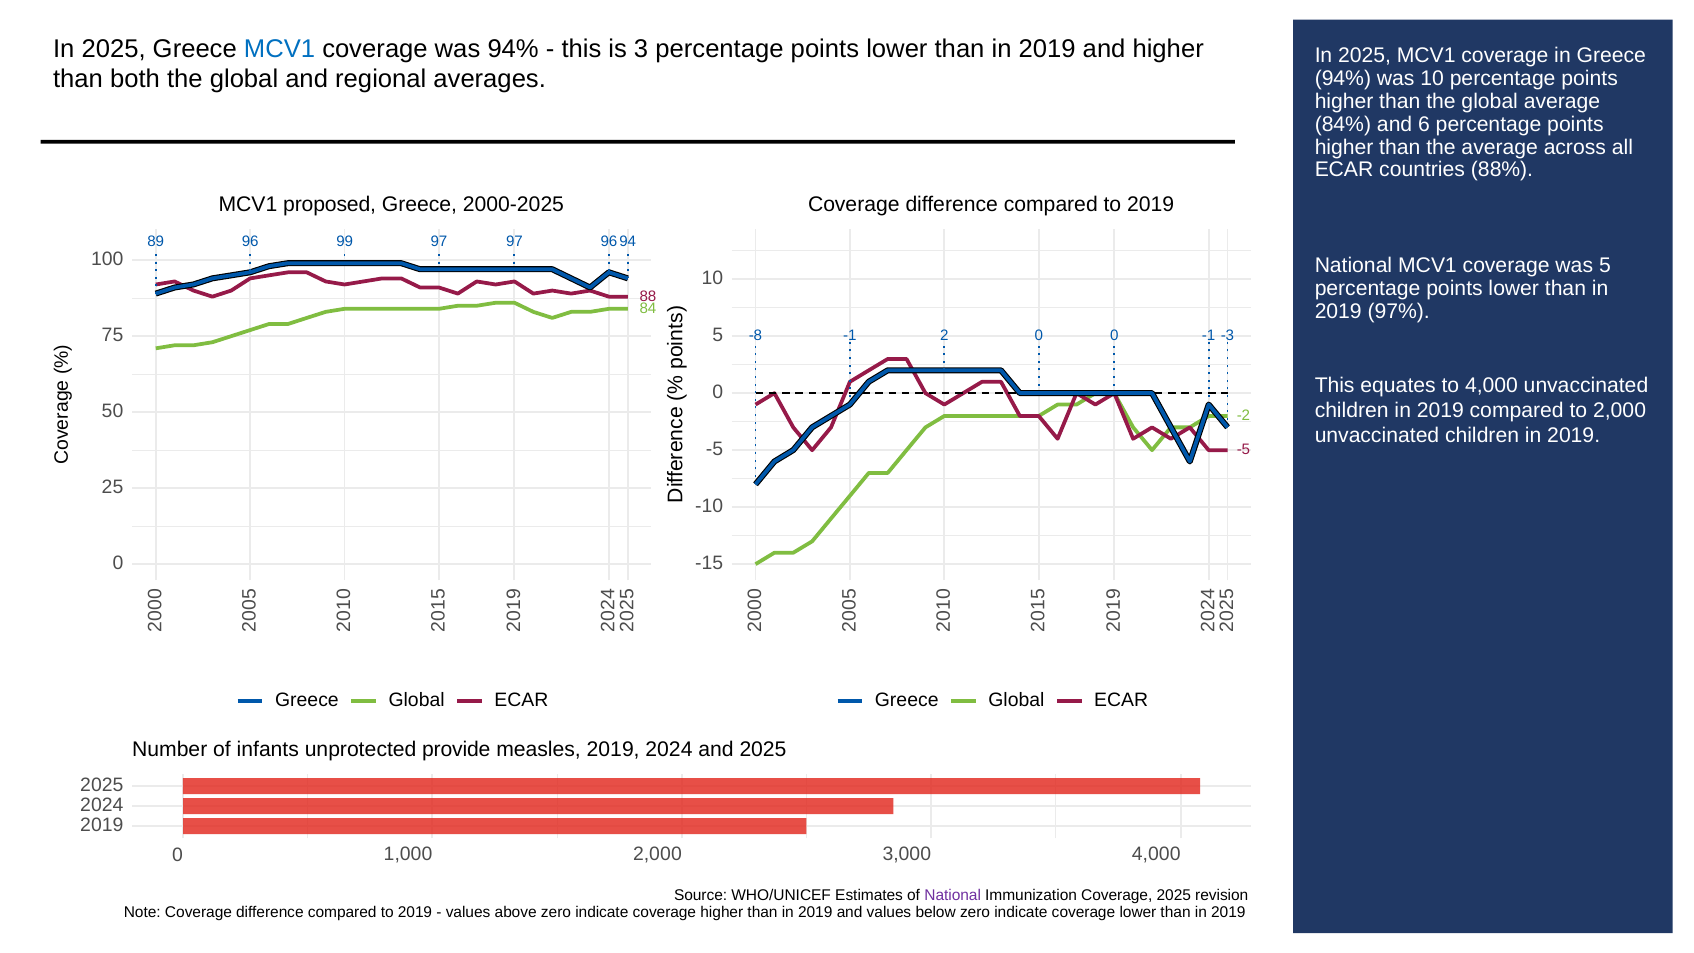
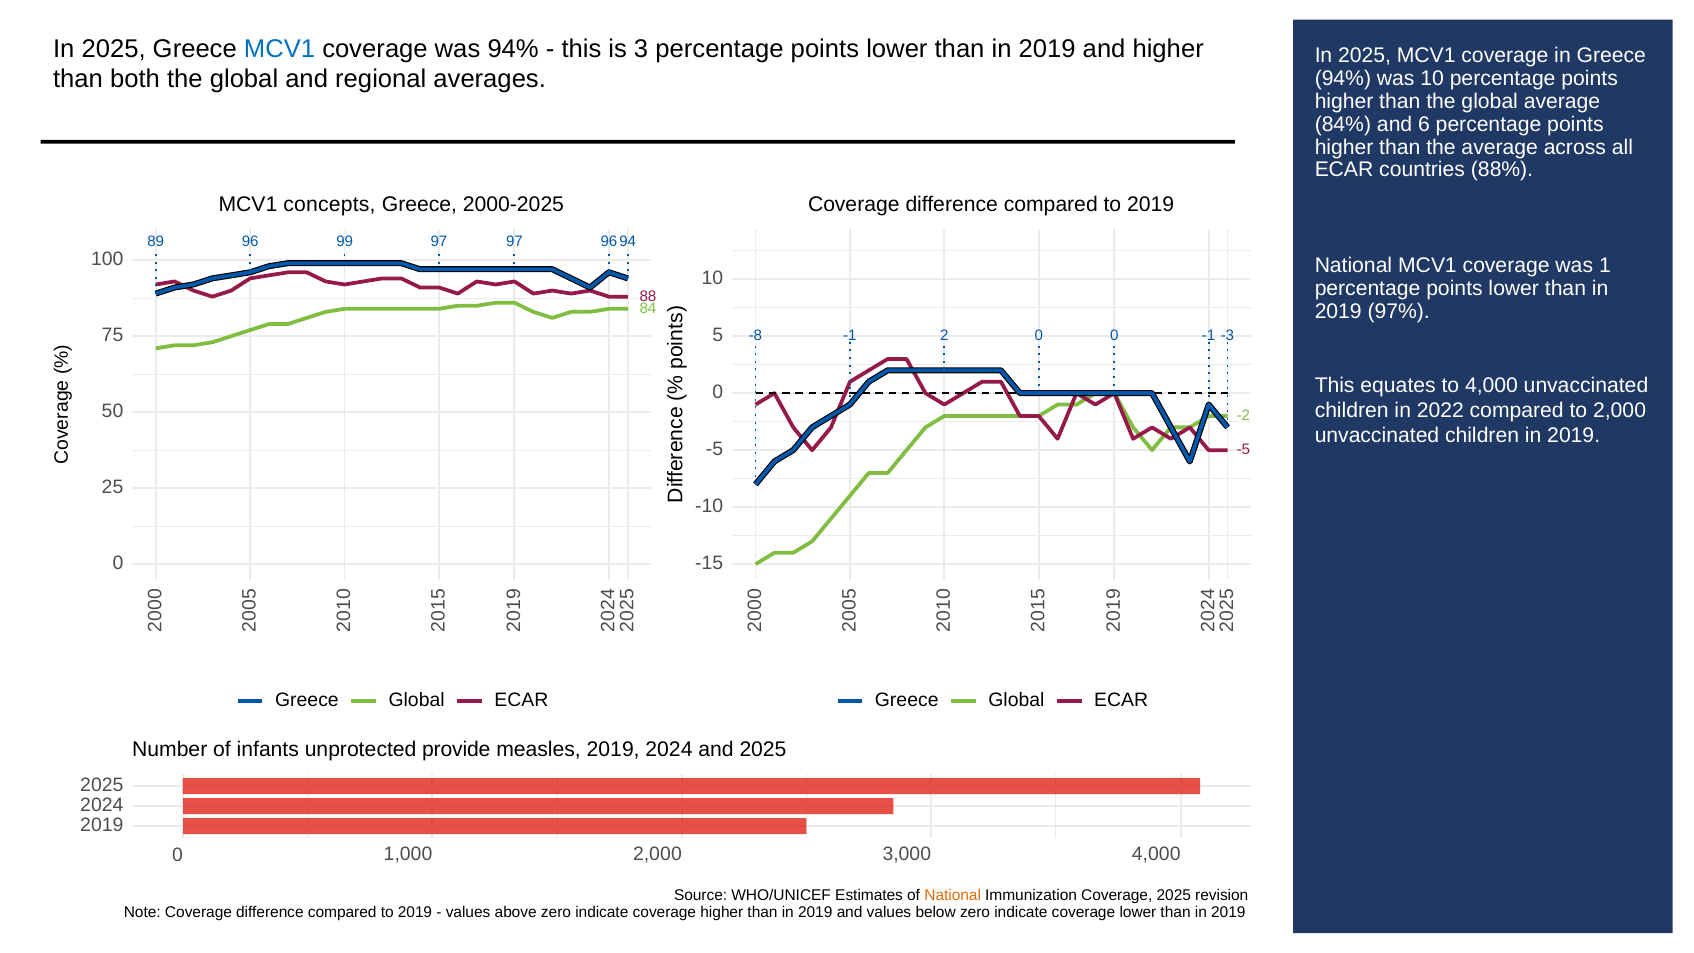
proposed: proposed -> concepts
was 5: 5 -> 1
2019 at (1440, 410): 2019 -> 2022
National at (953, 896) colour: purple -> orange
